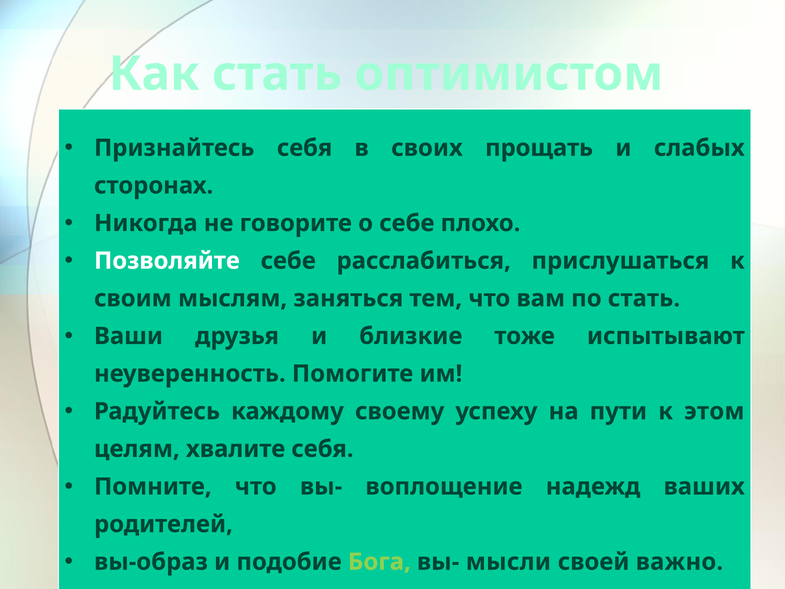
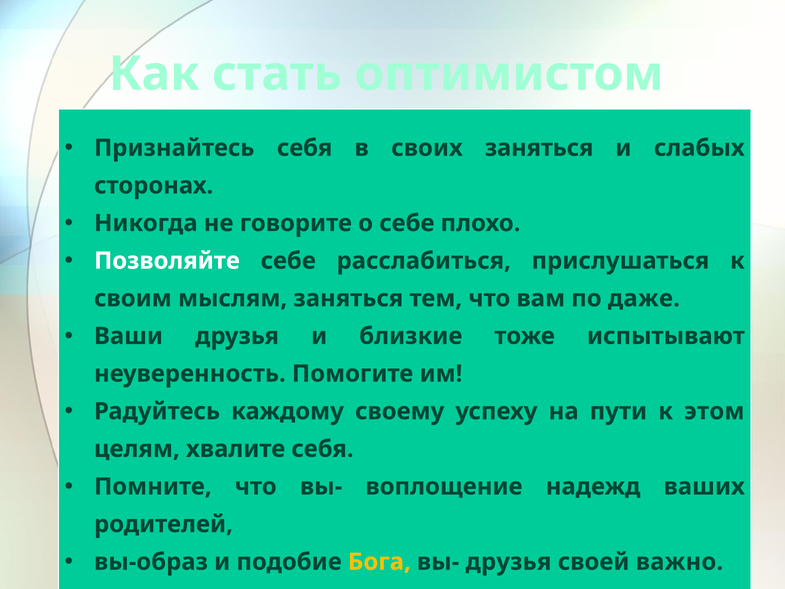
своих прощать: прощать -> заняться
по стать: стать -> даже
Бога at (379, 562) colour: light green -> yellow
вы- мысли: мысли -> друзья
